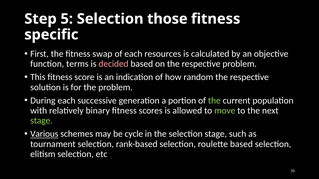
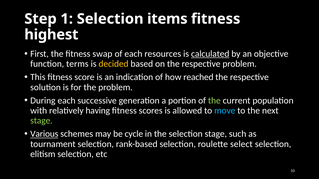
5: 5 -> 1
those: those -> items
specific: specific -> highest
calculated underline: none -> present
decided colour: pink -> yellow
random: random -> reached
binary: binary -> having
move colour: light green -> light blue
roulette based: based -> select
